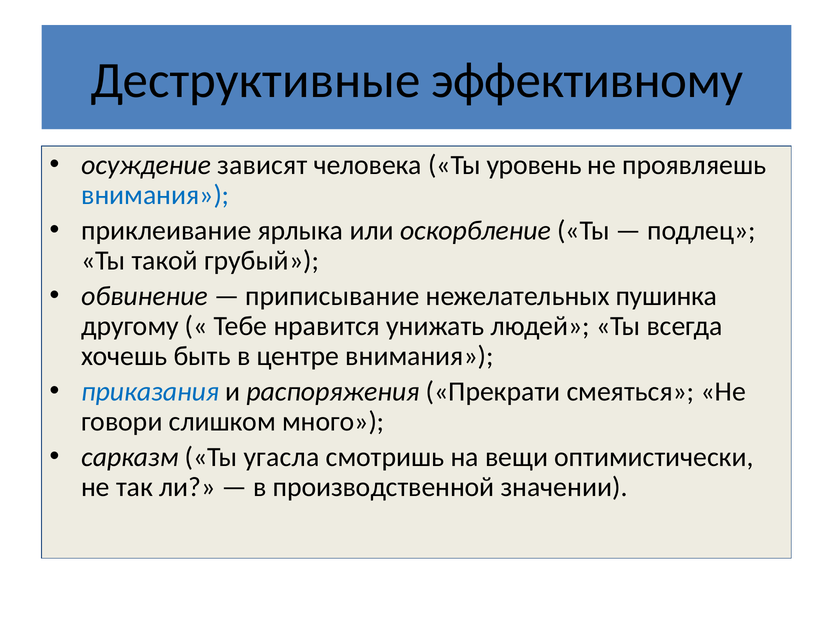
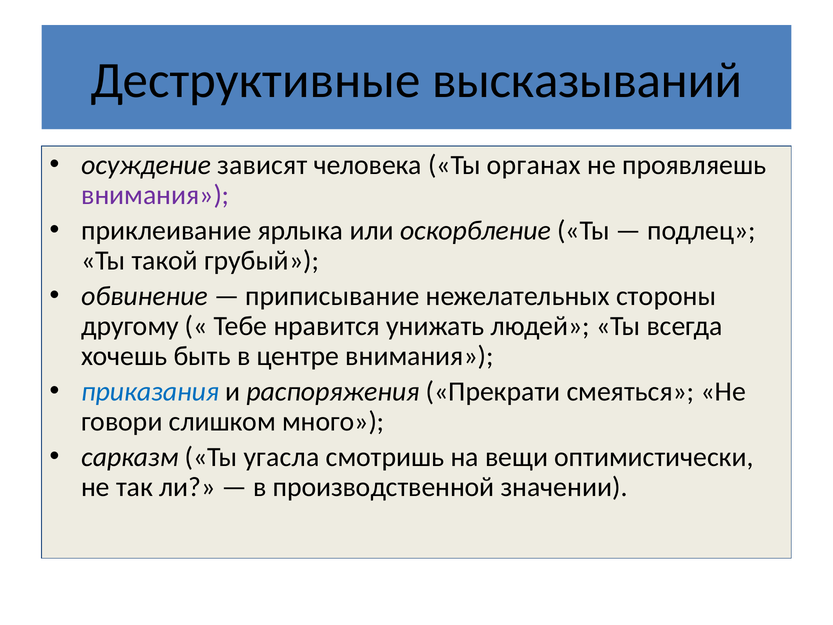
эффективному: эффективному -> высказываний
уровень: уровень -> органах
внимания at (155, 195) colour: blue -> purple
пушинка: пушинка -> стороны
